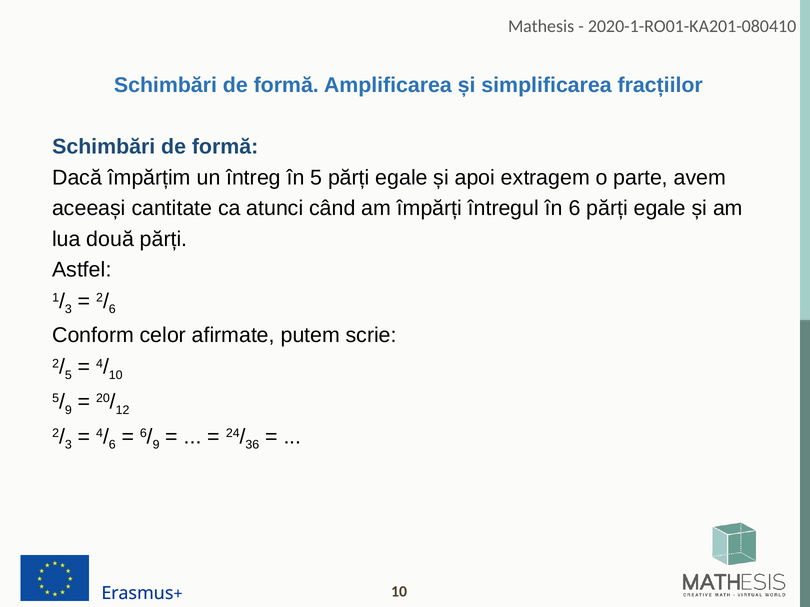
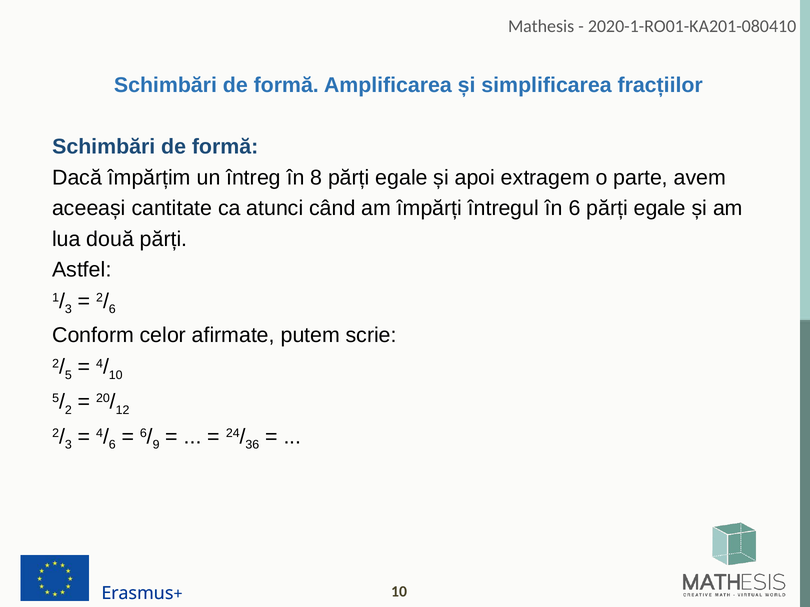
în 5: 5 -> 8
9 at (68, 410): 9 -> 2
